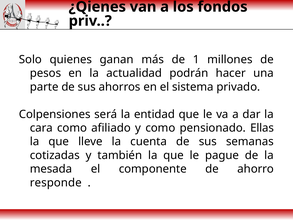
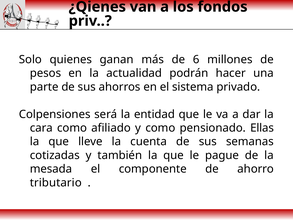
1: 1 -> 6
responde: responde -> tributario
